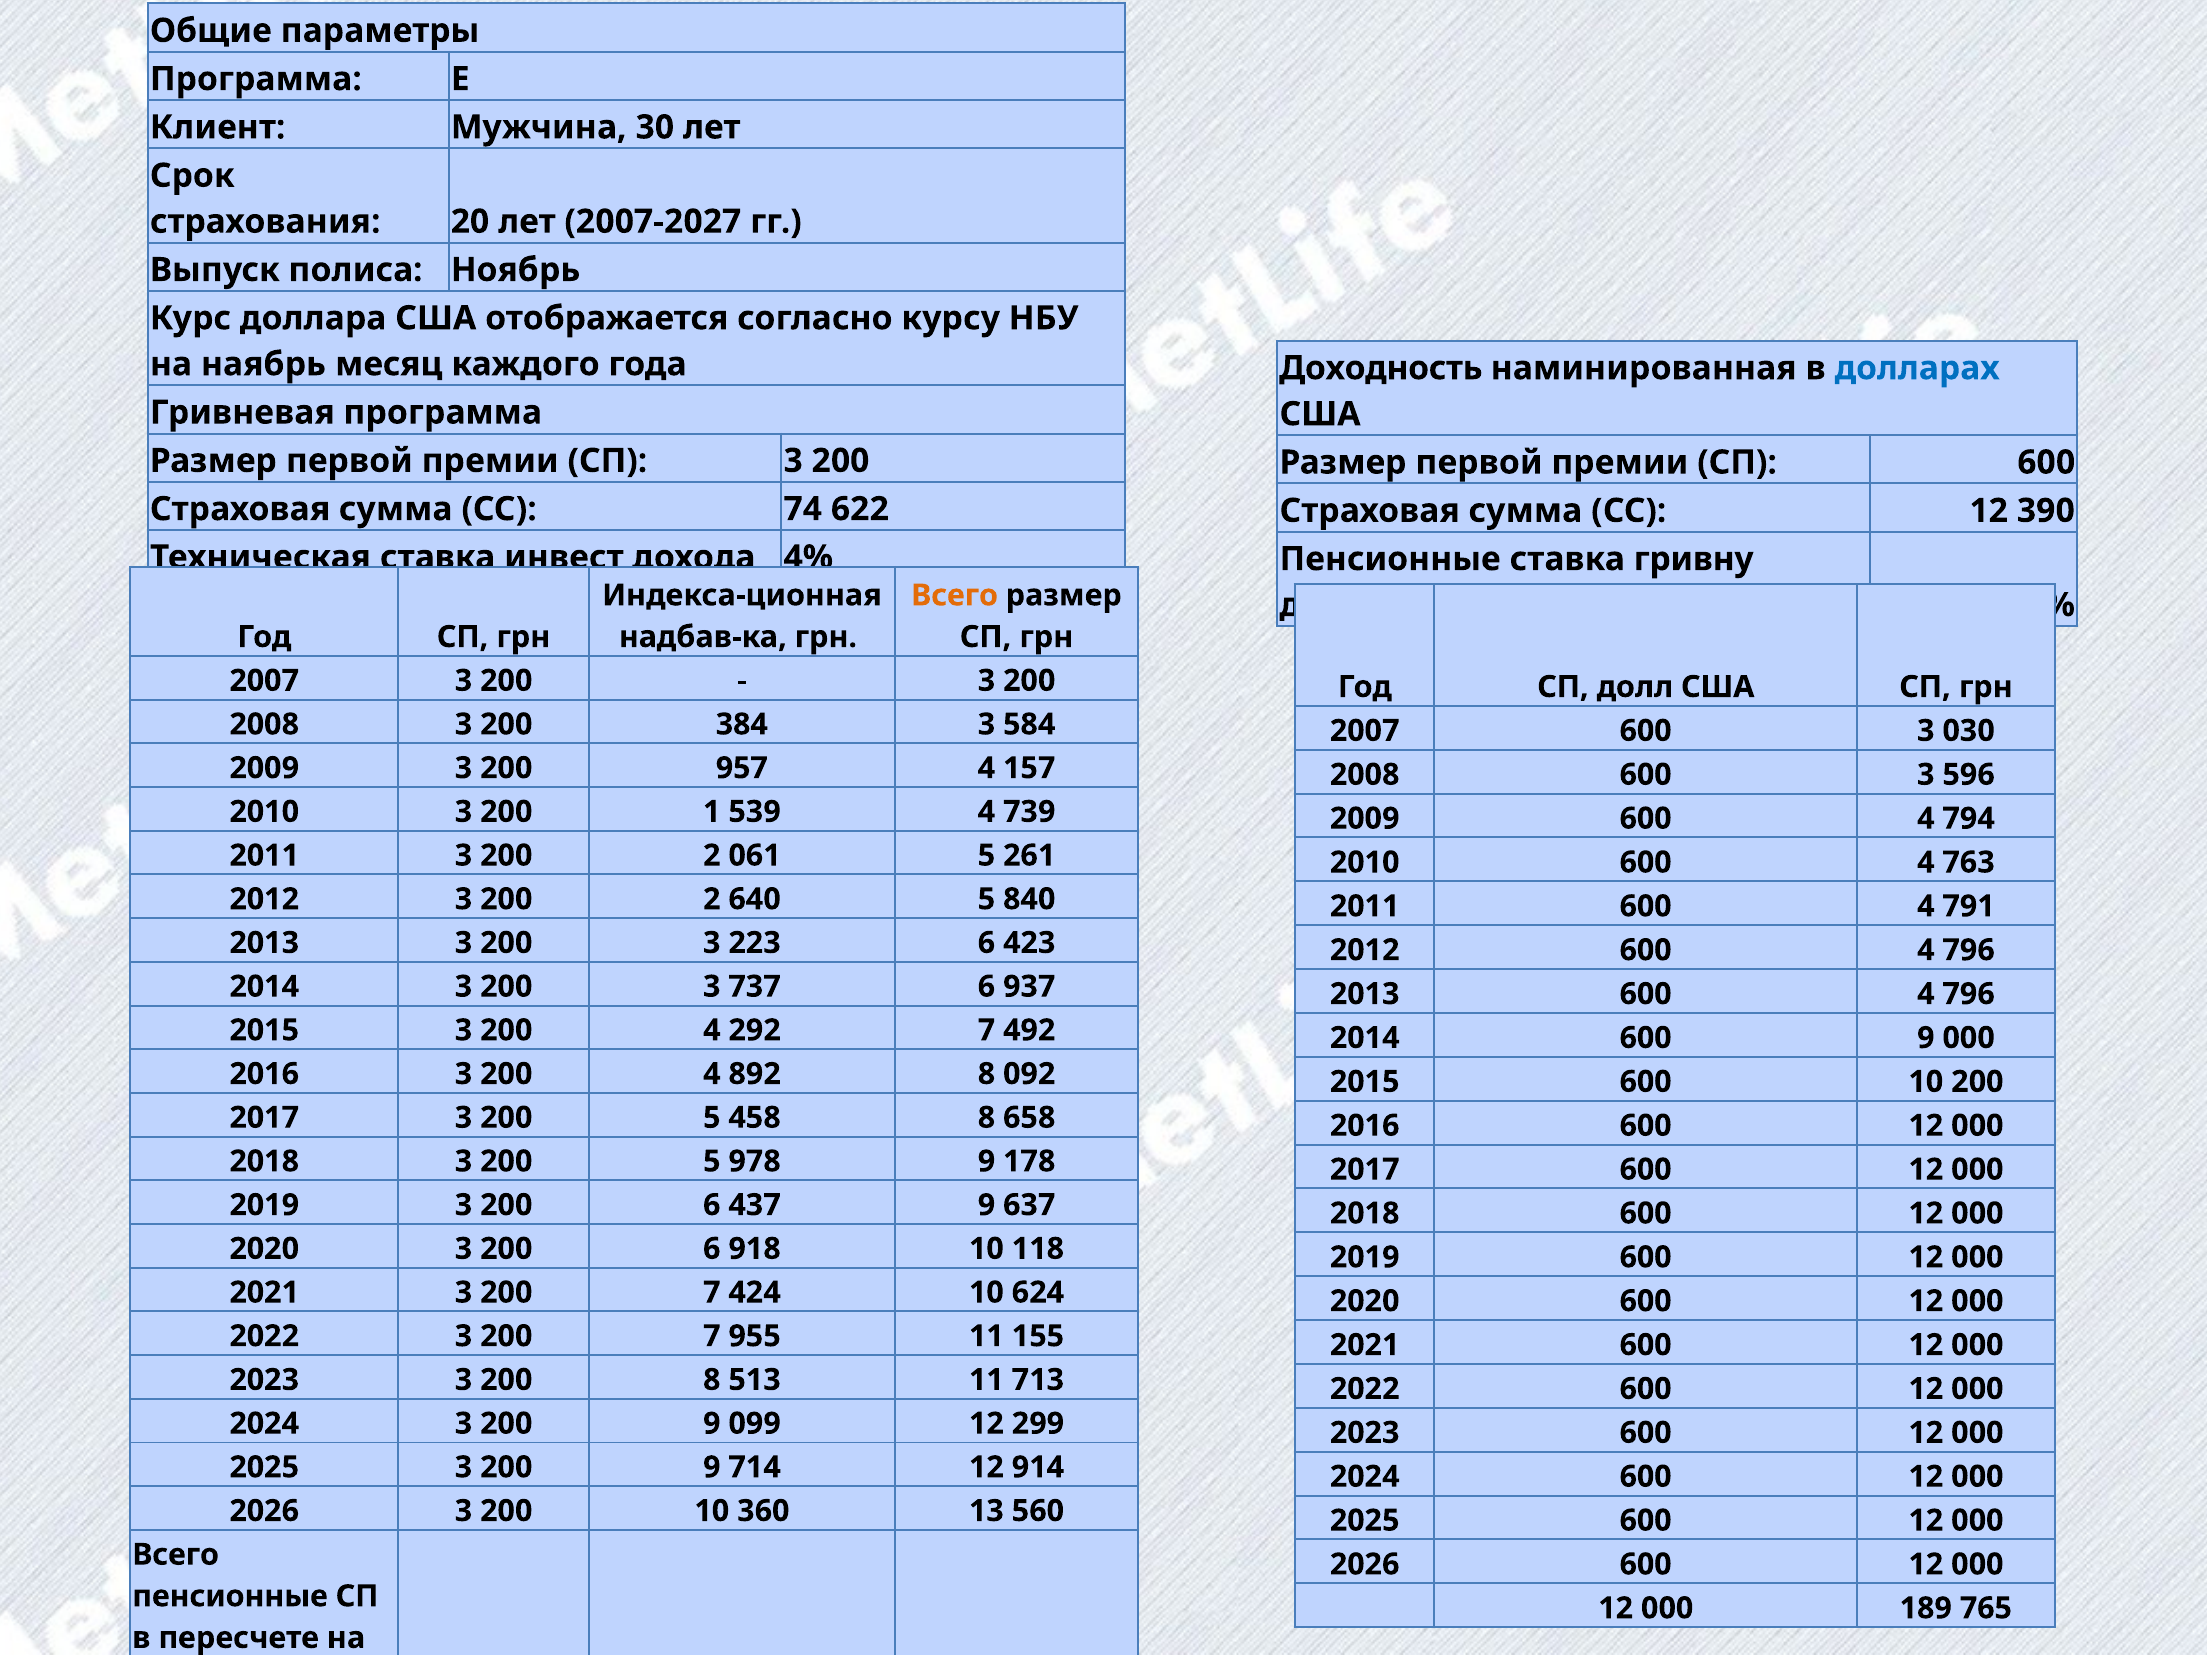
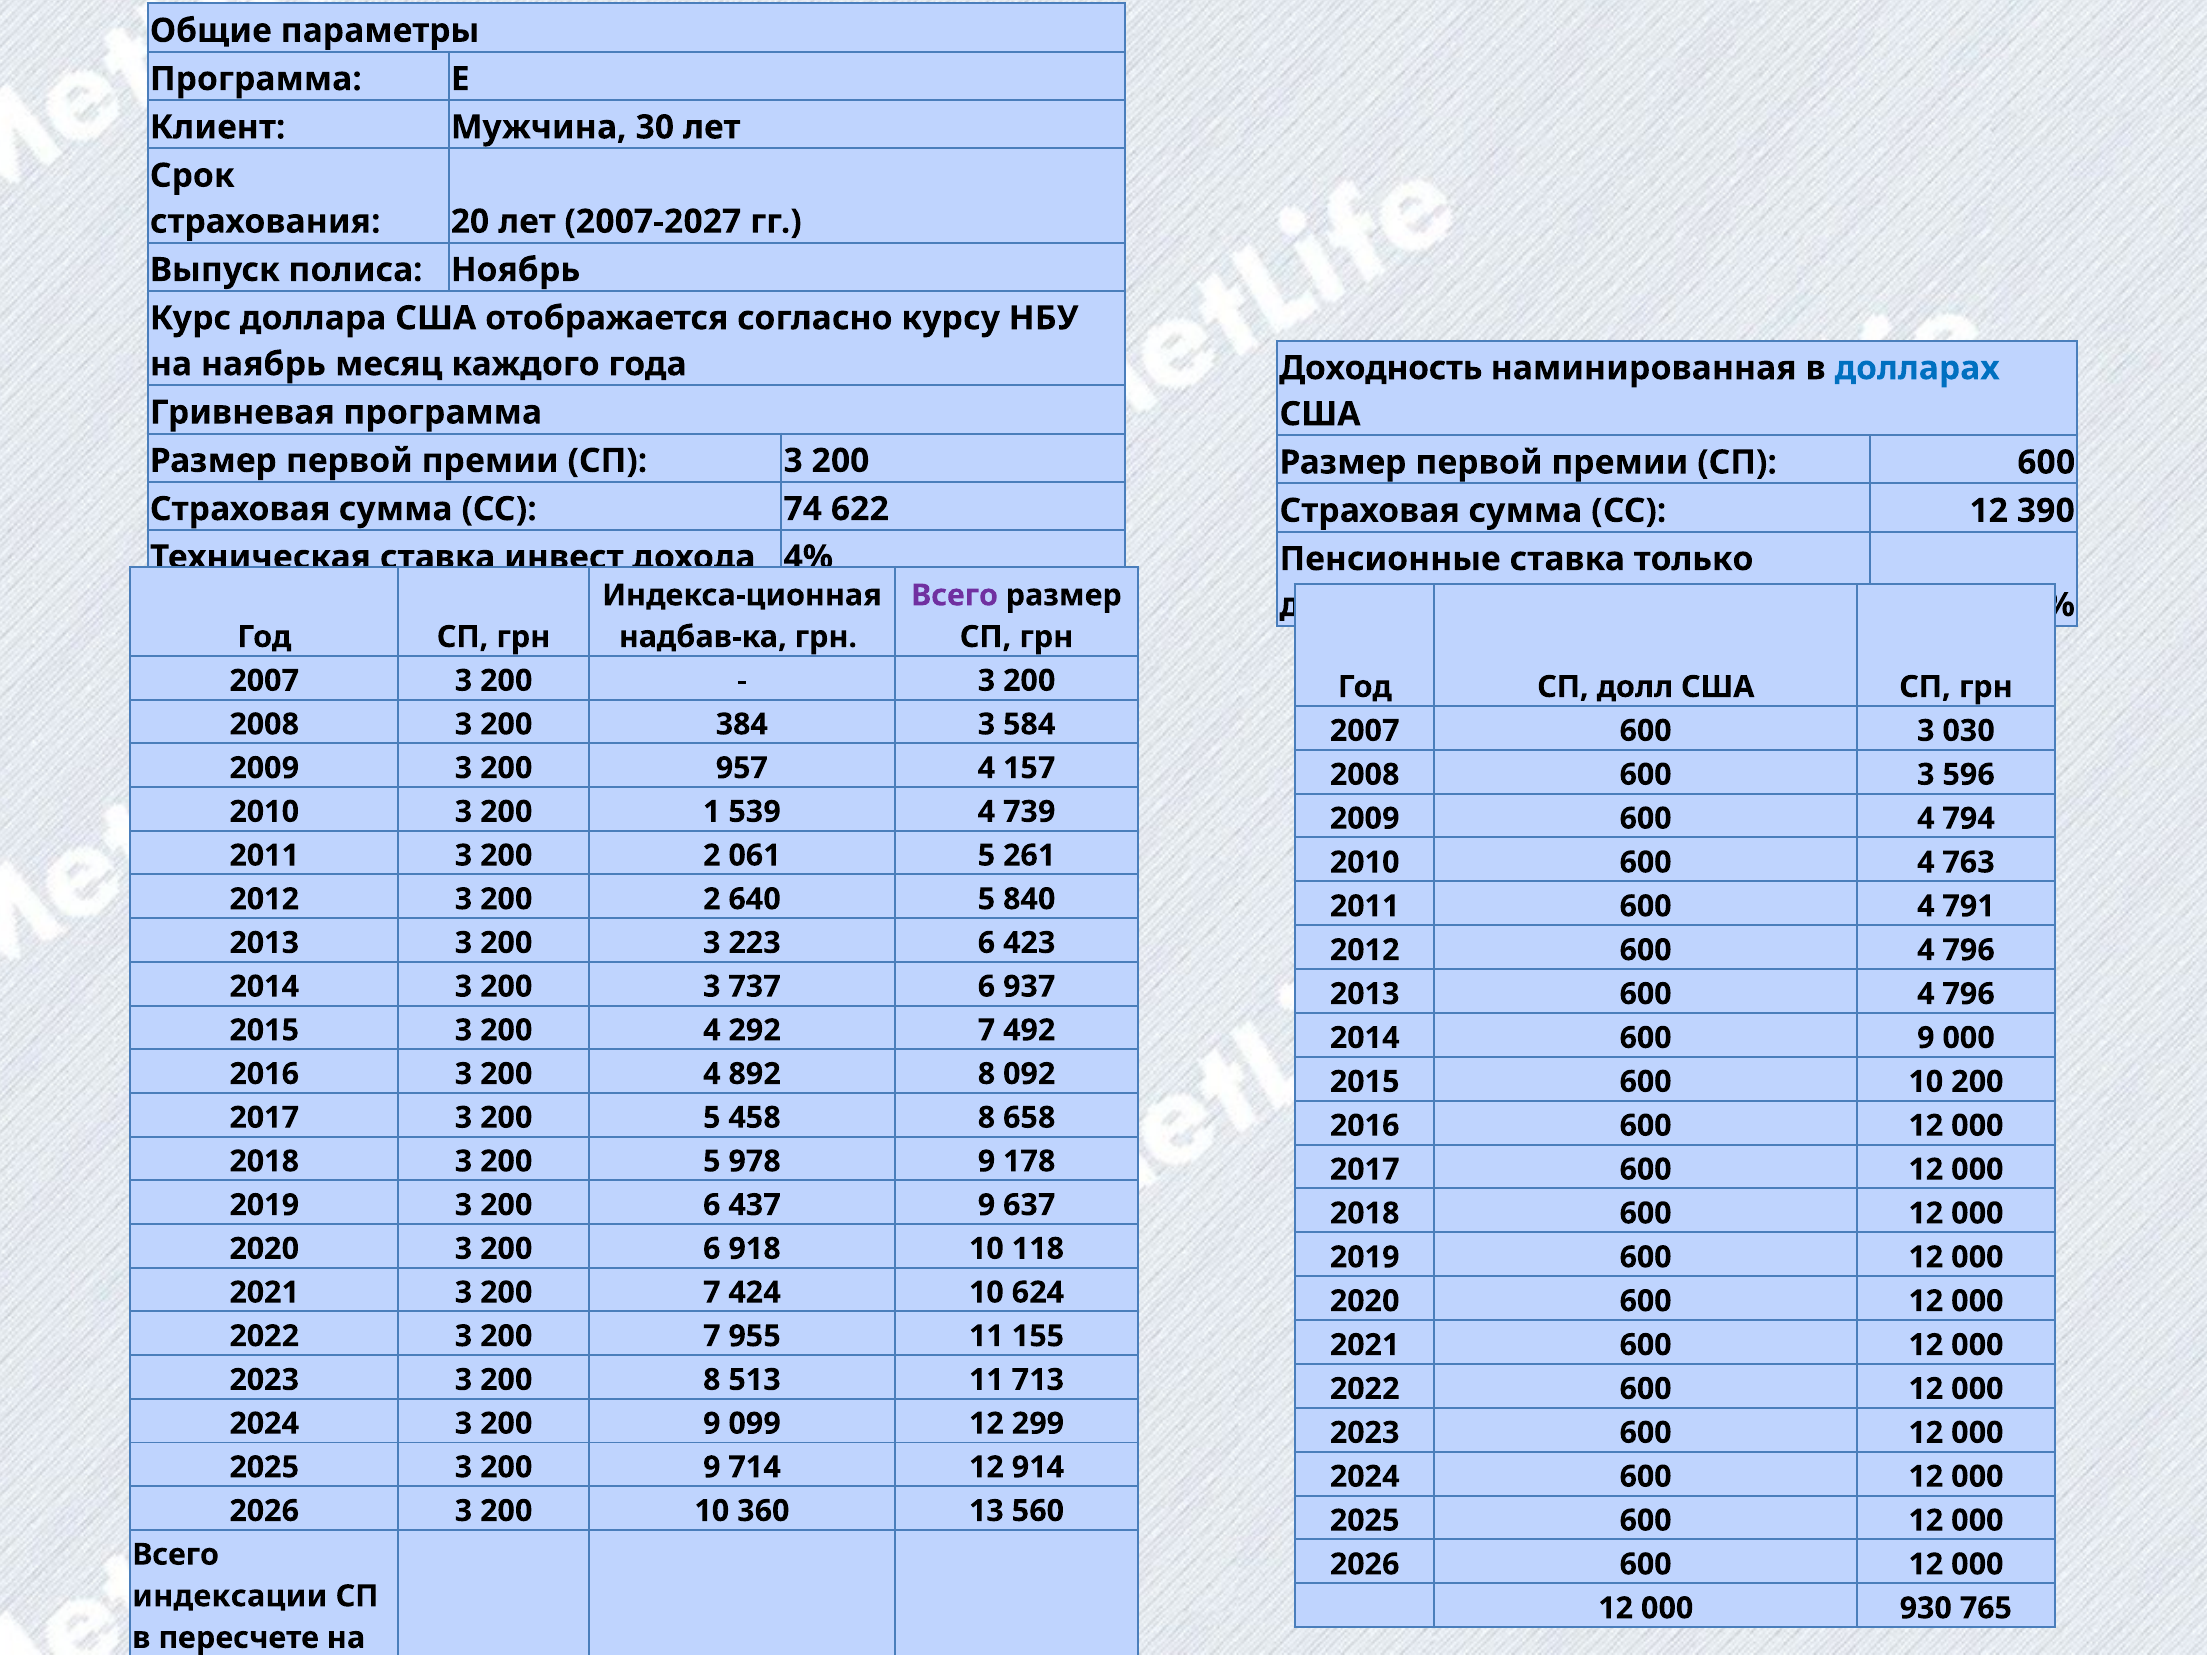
ставка гривну: гривну -> только
Всего at (955, 595) colour: orange -> purple
пенсионные at (230, 1596): пенсионные -> индексации
189: 189 -> 930
